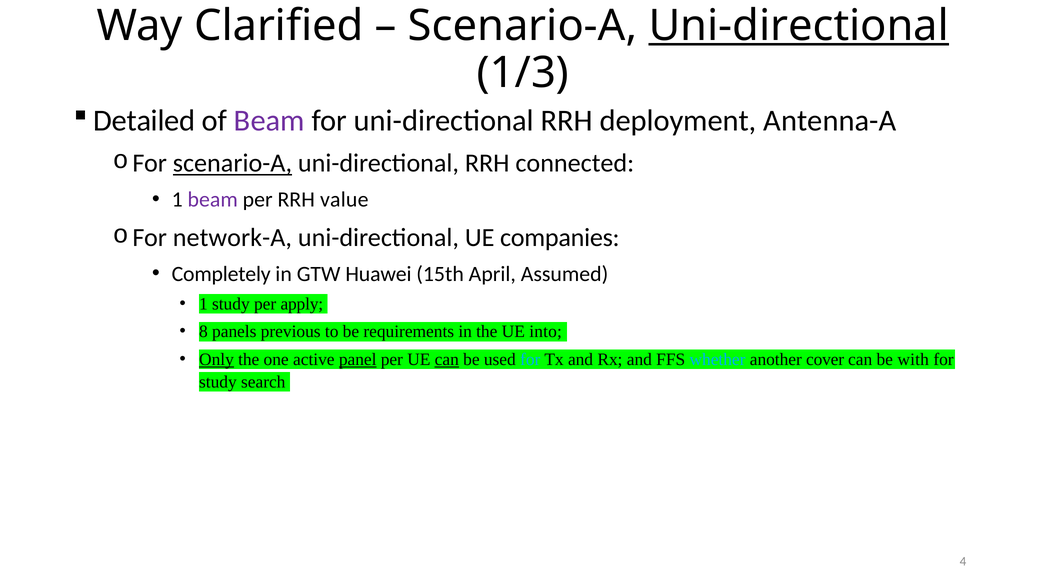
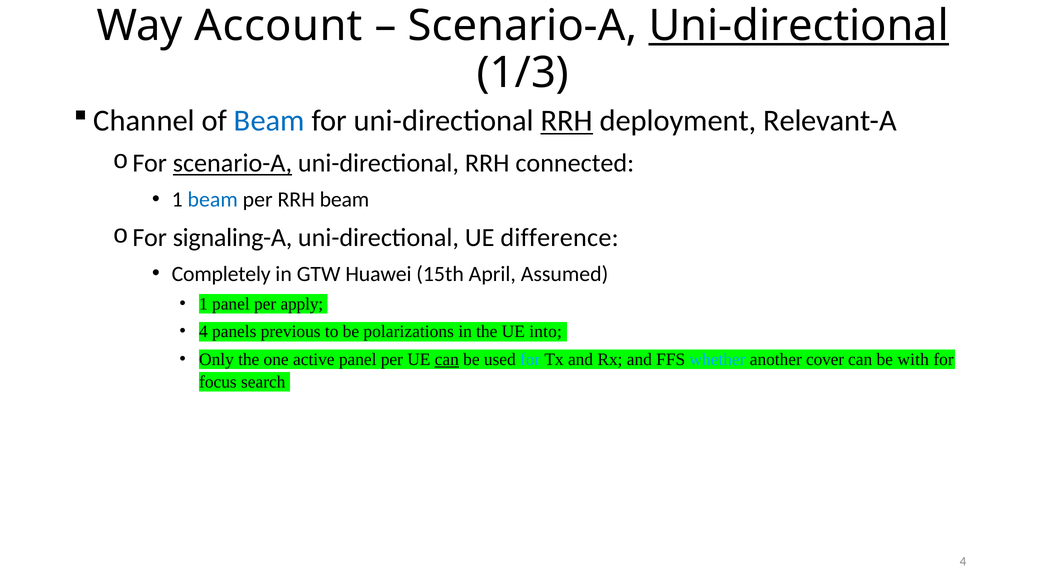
Clarified: Clarified -> Account
Detailed: Detailed -> Channel
Beam at (269, 121) colour: purple -> blue
RRH at (567, 121) underline: none -> present
Antenna-A: Antenna-A -> Relevant-A
beam at (213, 200) colour: purple -> blue
RRH value: value -> beam
network-A: network-A -> signaling-A
companies: companies -> difference
1 study: study -> panel
8 at (203, 332): 8 -> 4
requirements: requirements -> polarizations
Only underline: present -> none
panel at (358, 360) underline: present -> none
study at (218, 382): study -> focus
